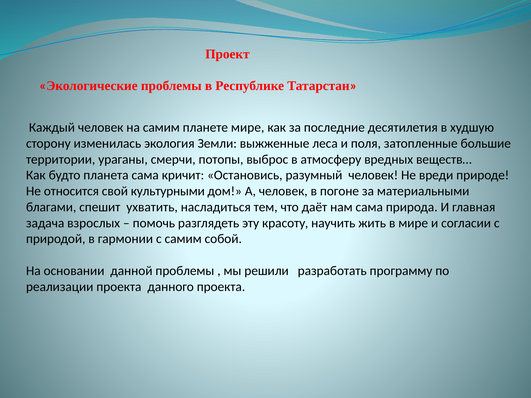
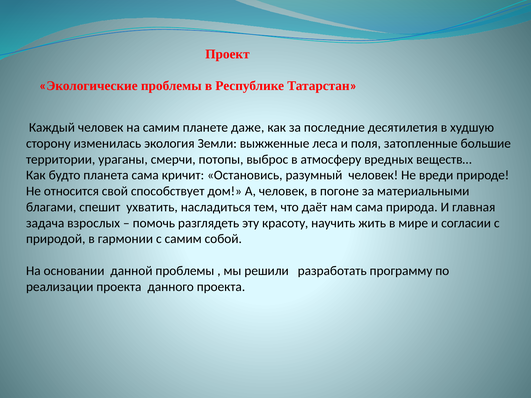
планете мире: мире -> даже
культурными: культурными -> способствует
